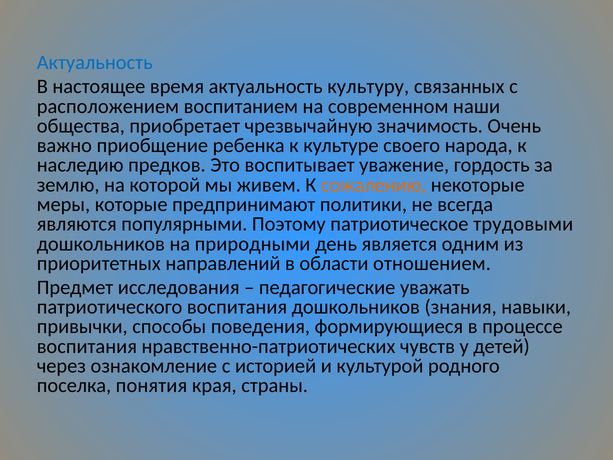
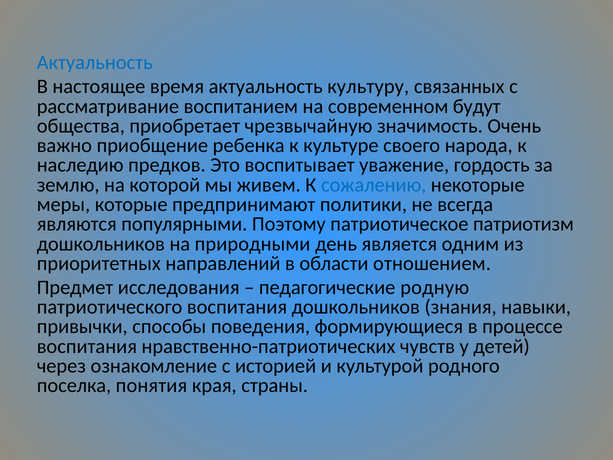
расположением: расположением -> рассматривание
наши: наши -> будут
сожалению colour: orange -> blue
трудовыми: трудовыми -> патриотизм
уважать: уважать -> родную
